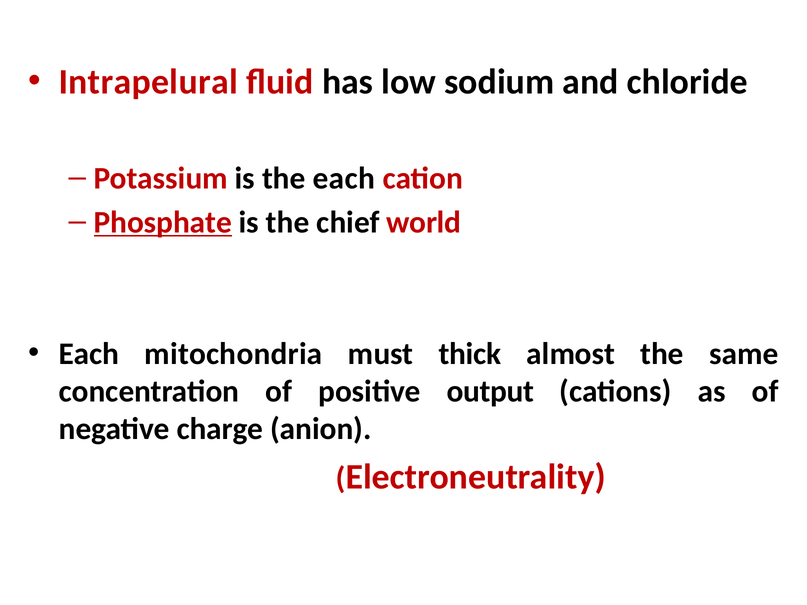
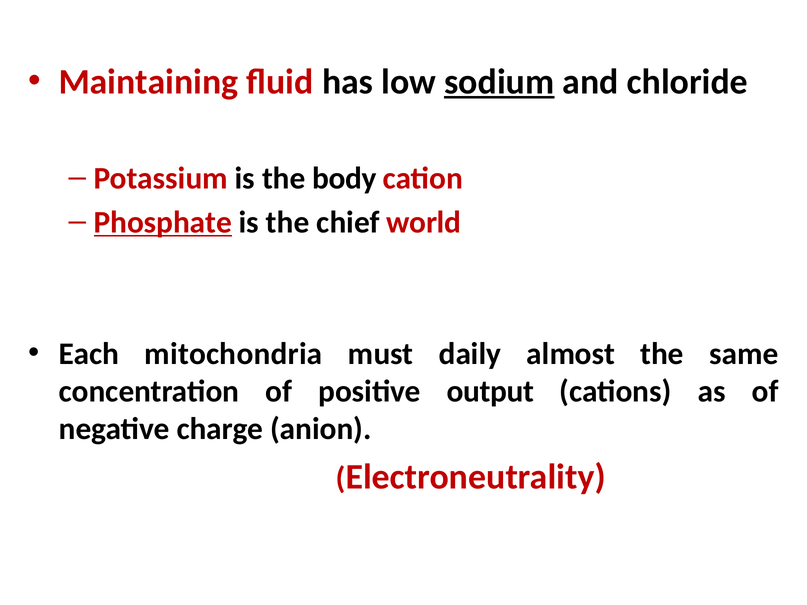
Intrapelural: Intrapelural -> Maintaining
sodium underline: none -> present
the each: each -> body
thick: thick -> daily
